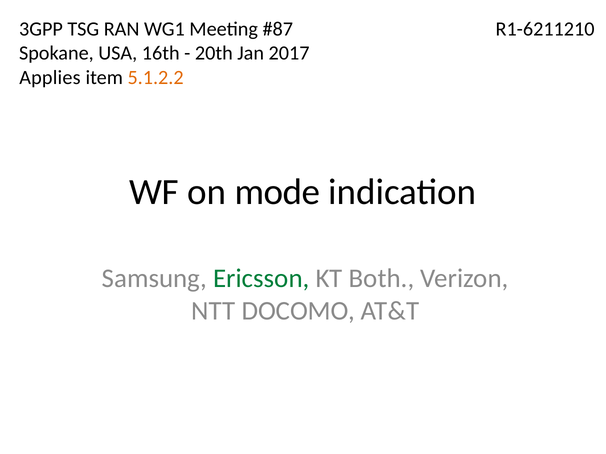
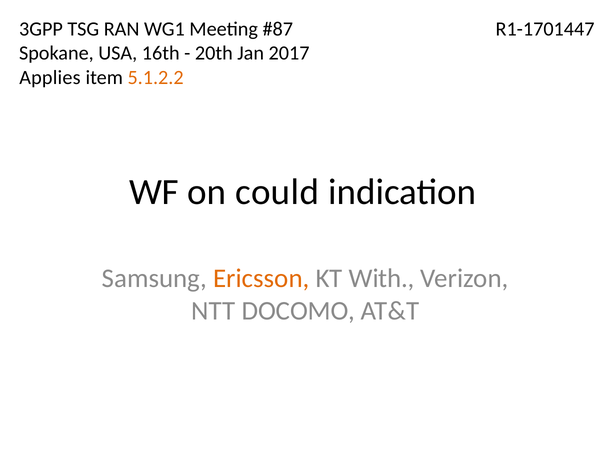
R1-6211210: R1-6211210 -> R1-1701447
mode: mode -> could
Ericsson colour: green -> orange
Both: Both -> With
